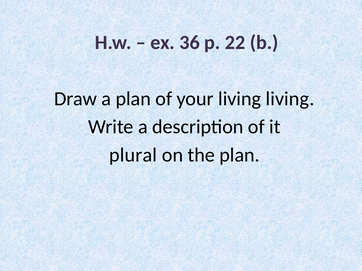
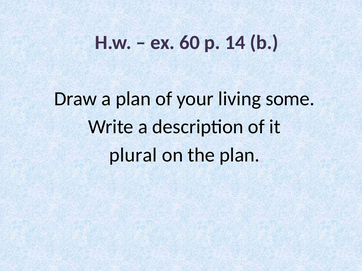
36: 36 -> 60
22: 22 -> 14
living living: living -> some
